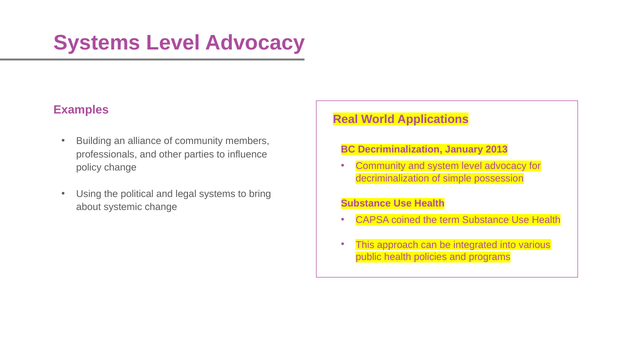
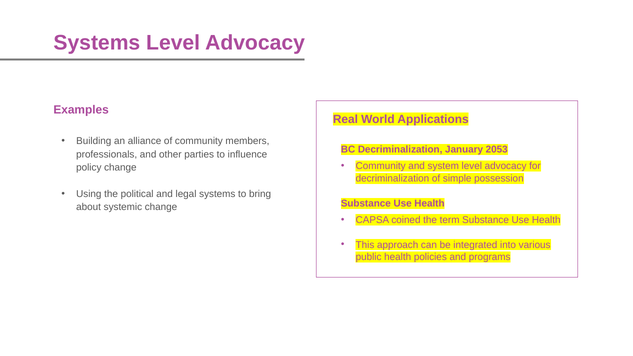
2013: 2013 -> 2053
